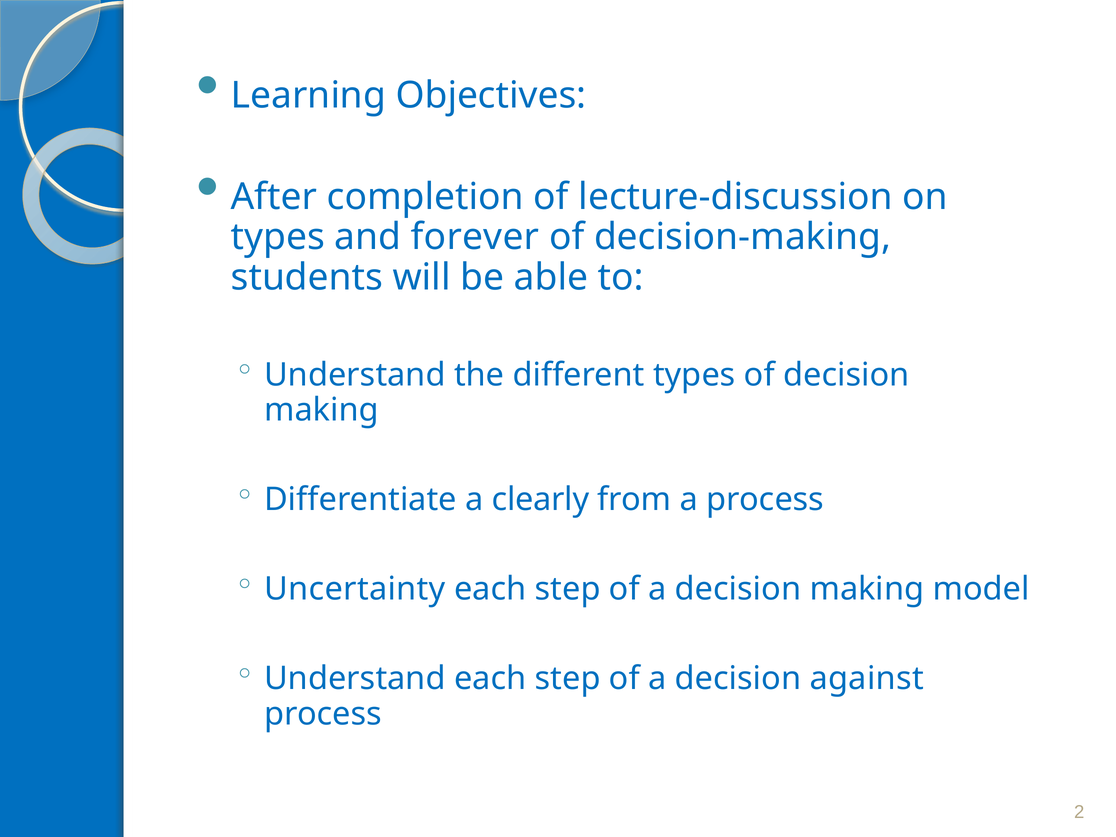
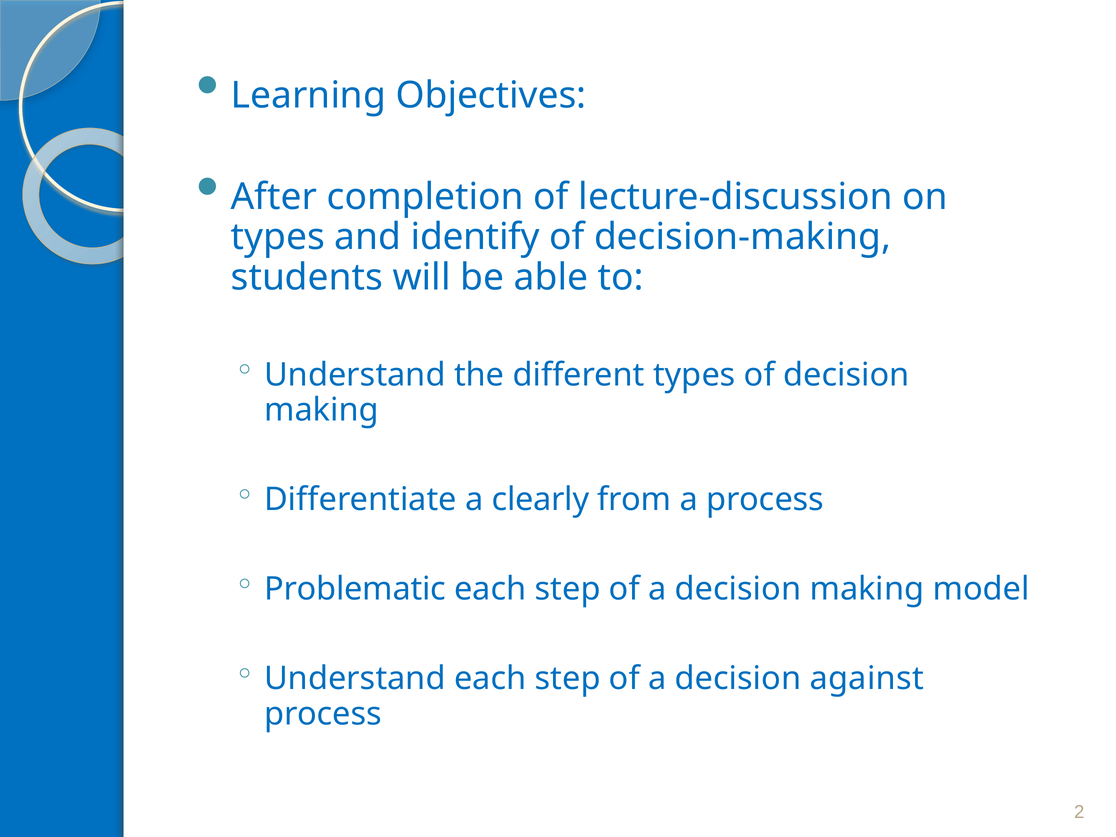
forever: forever -> identify
Uncertainty: Uncertainty -> Problematic
